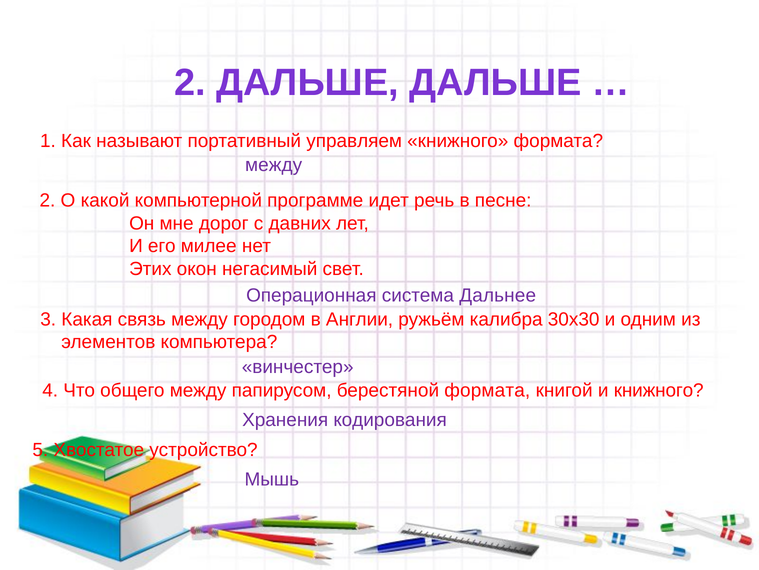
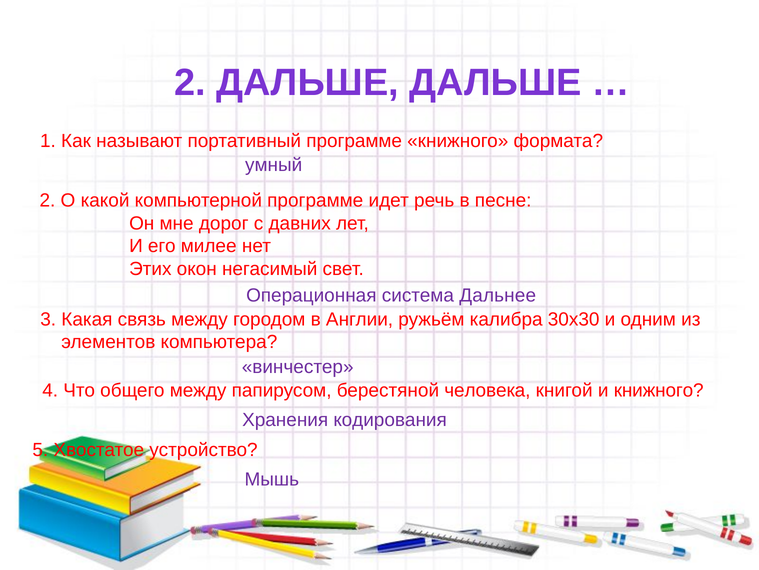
портативный управляем: управляем -> программе
между at (274, 165): между -> умный
берестяной формата: формата -> человека
